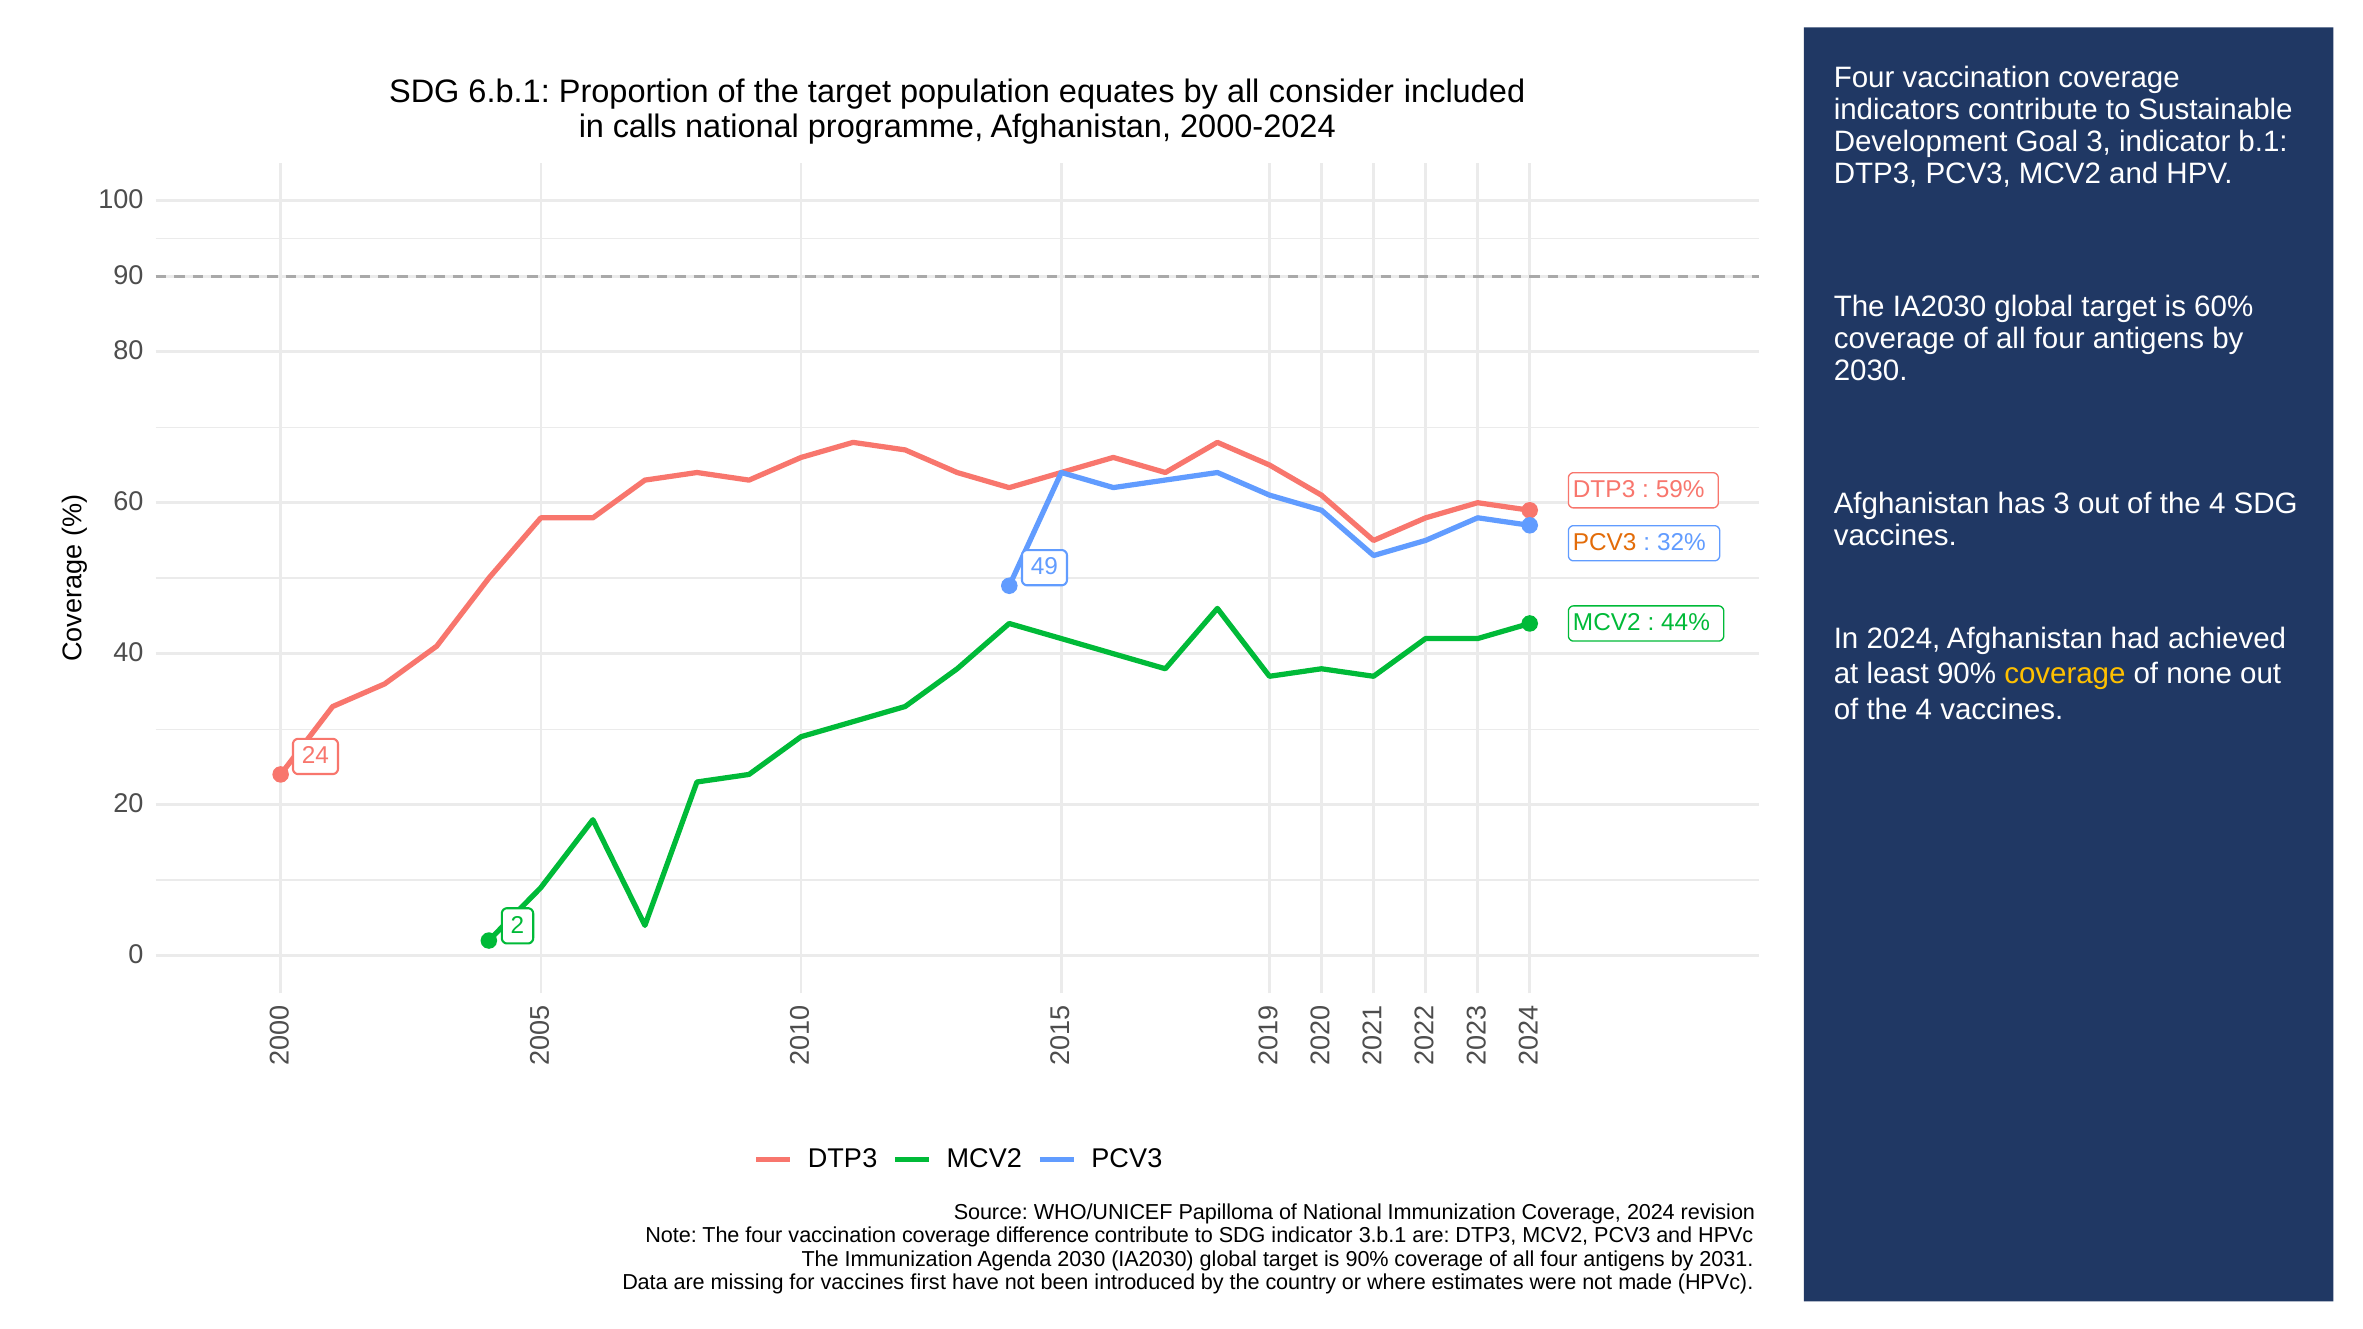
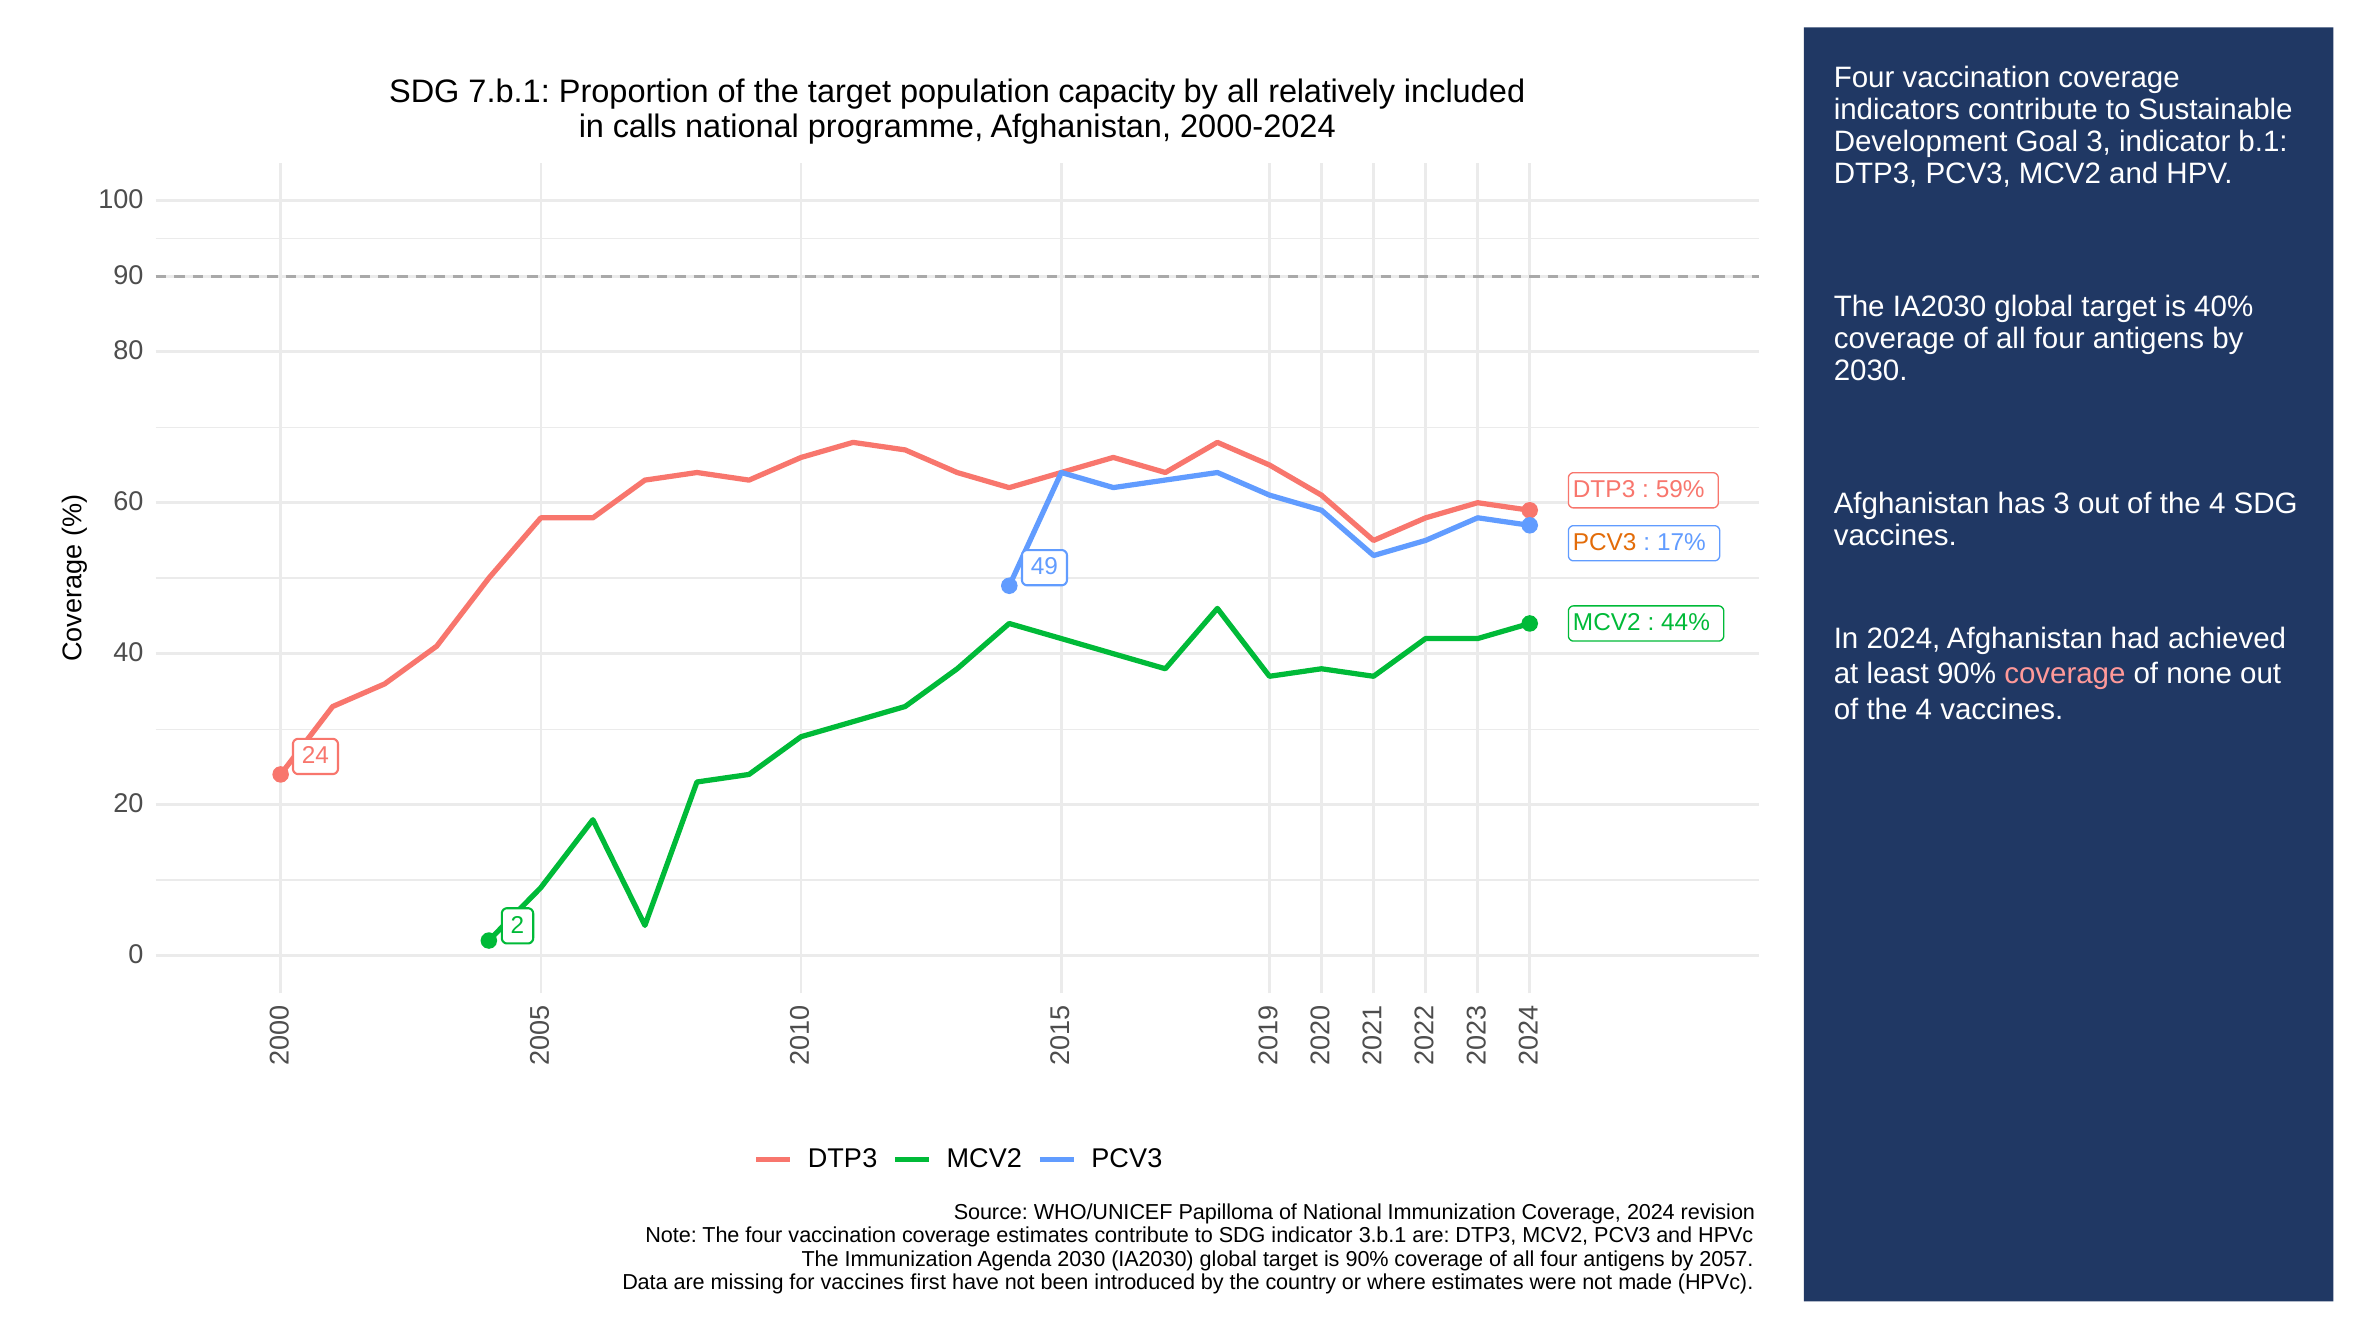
6.b.1: 6.b.1 -> 7.b.1
equates: equates -> capacity
consider: consider -> relatively
60%: 60% -> 40%
32%: 32% -> 17%
coverage at (2065, 674) colour: yellow -> pink
coverage difference: difference -> estimates
2031: 2031 -> 2057
